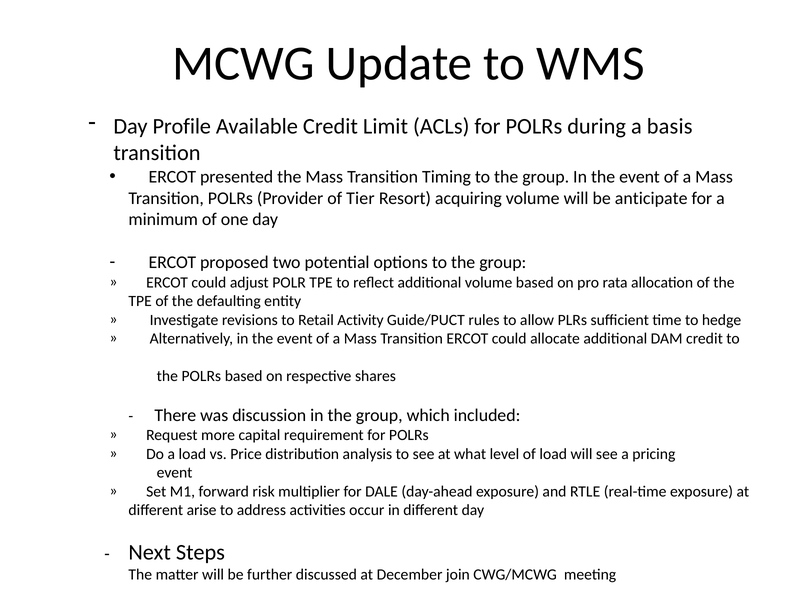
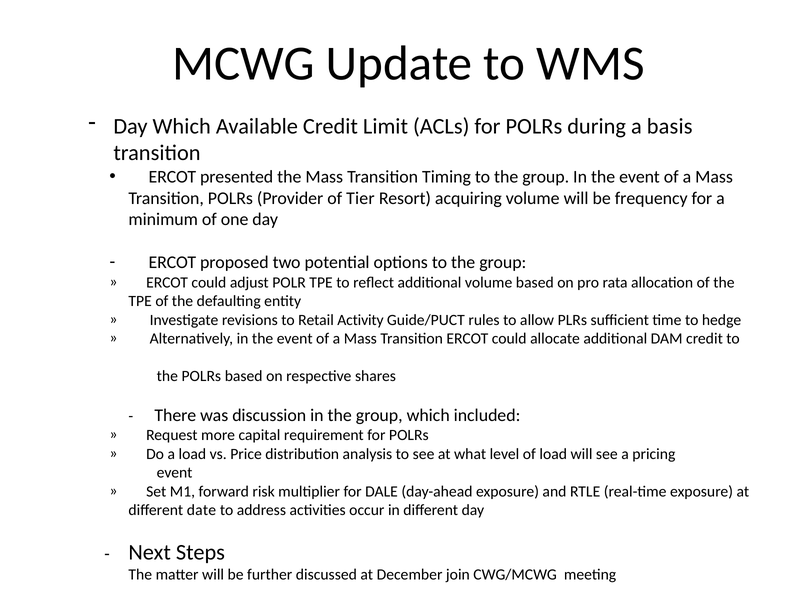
Day Profile: Profile -> Which
anticipate: anticipate -> frequency
arise: arise -> date
